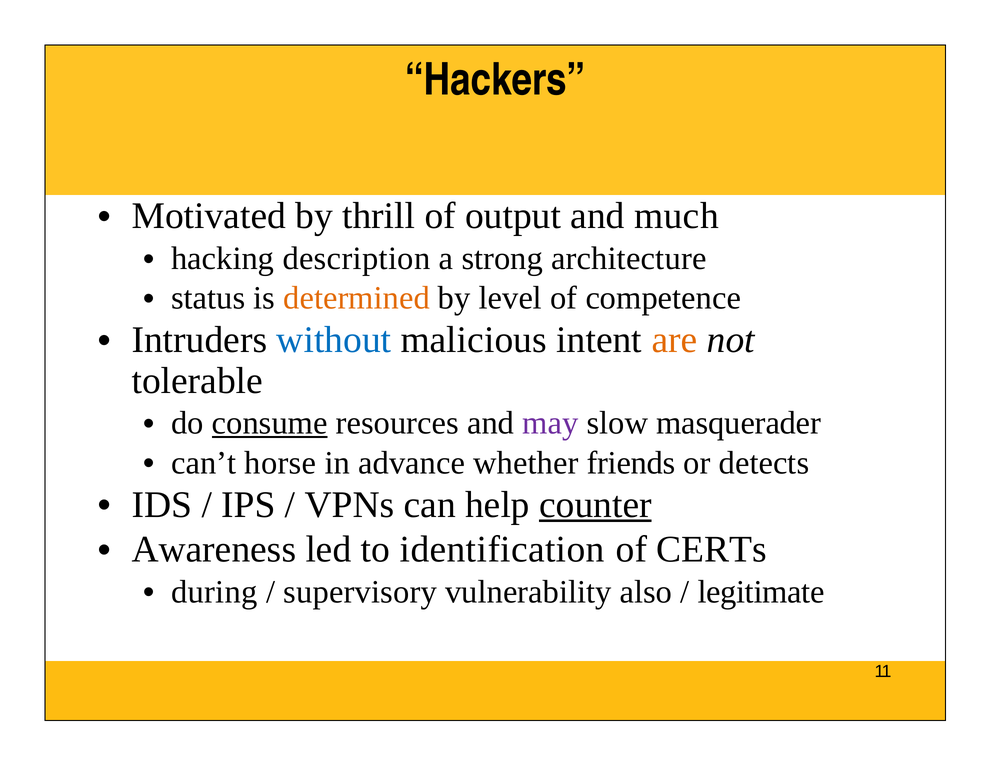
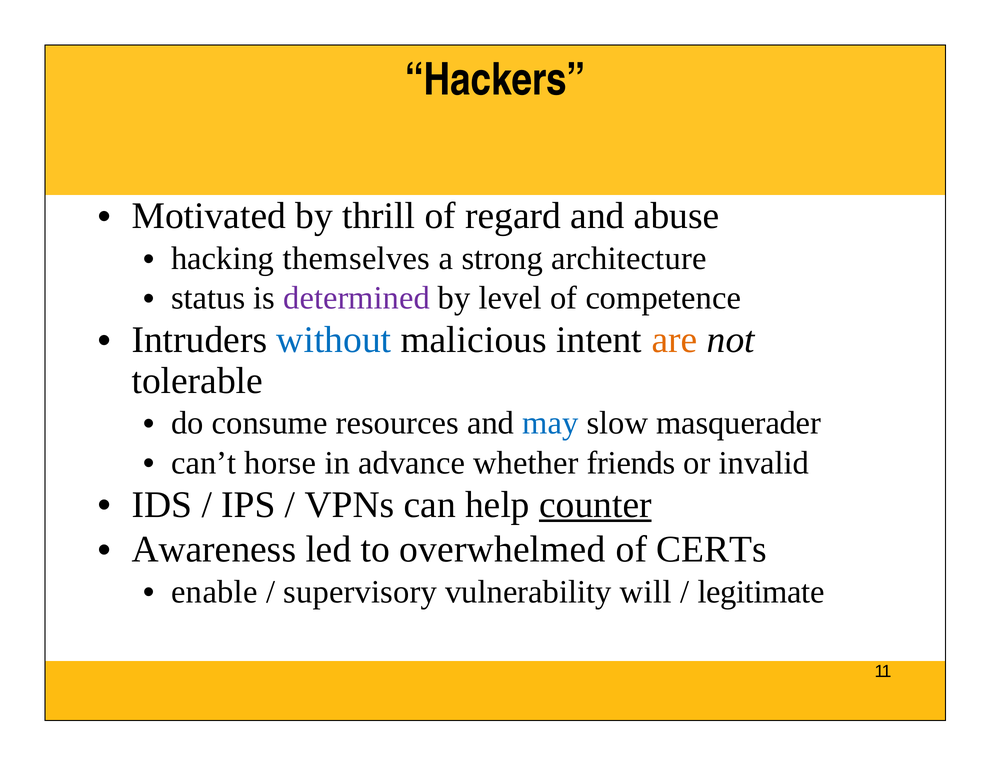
output: output -> regard
much: much -> abuse
description: description -> themselves
determined colour: orange -> purple
consume underline: present -> none
may colour: purple -> blue
detects: detects -> invalid
identification: identification -> overwhelmed
during: during -> enable
also: also -> will
